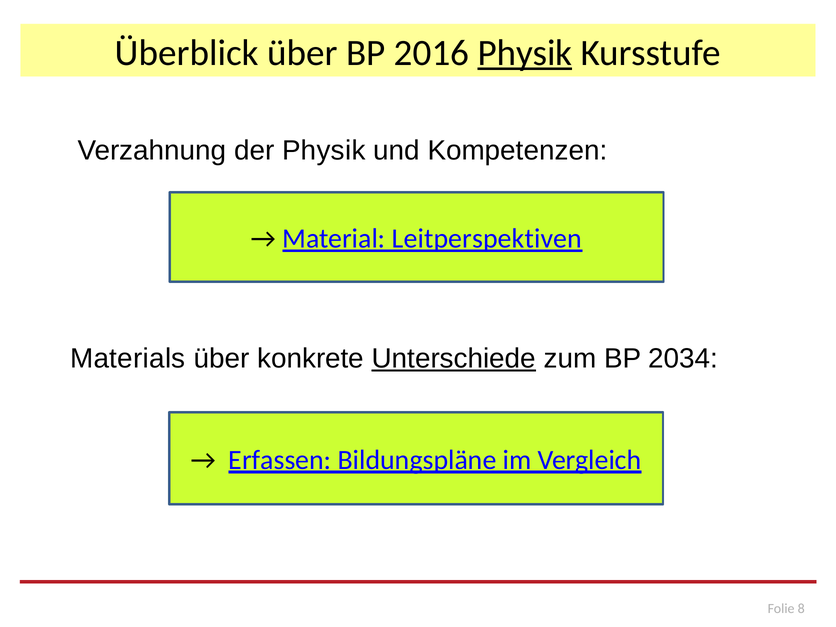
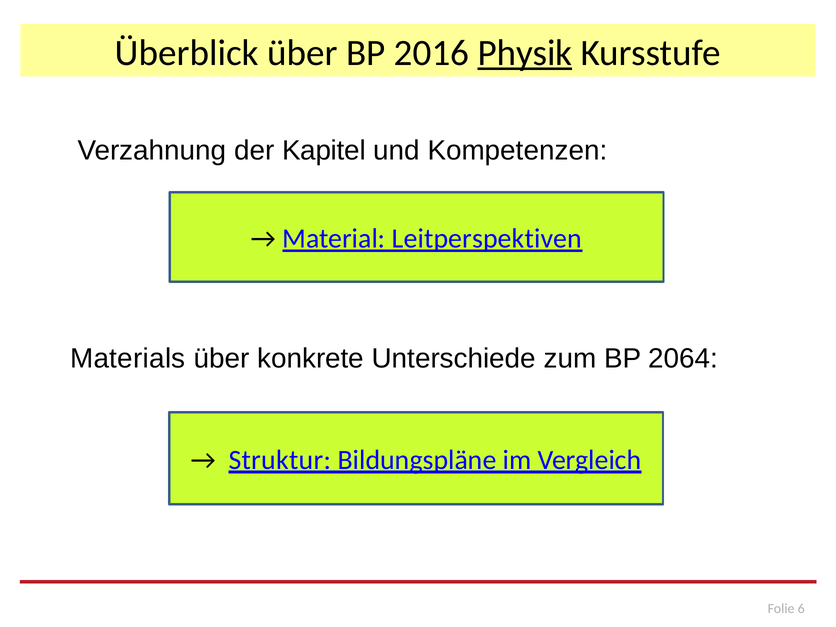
der Physik: Physik -> Kapitel
Unterschiede underline: present -> none
2034: 2034 -> 2064
Erfassen: Erfassen -> Struktur
8: 8 -> 6
